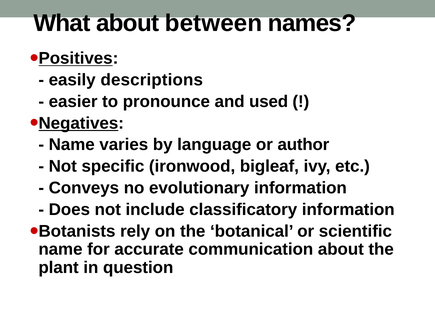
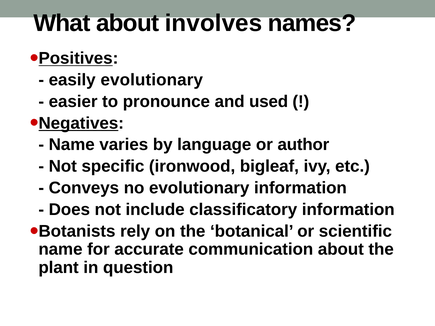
between: between -> involves
easily descriptions: descriptions -> evolutionary
